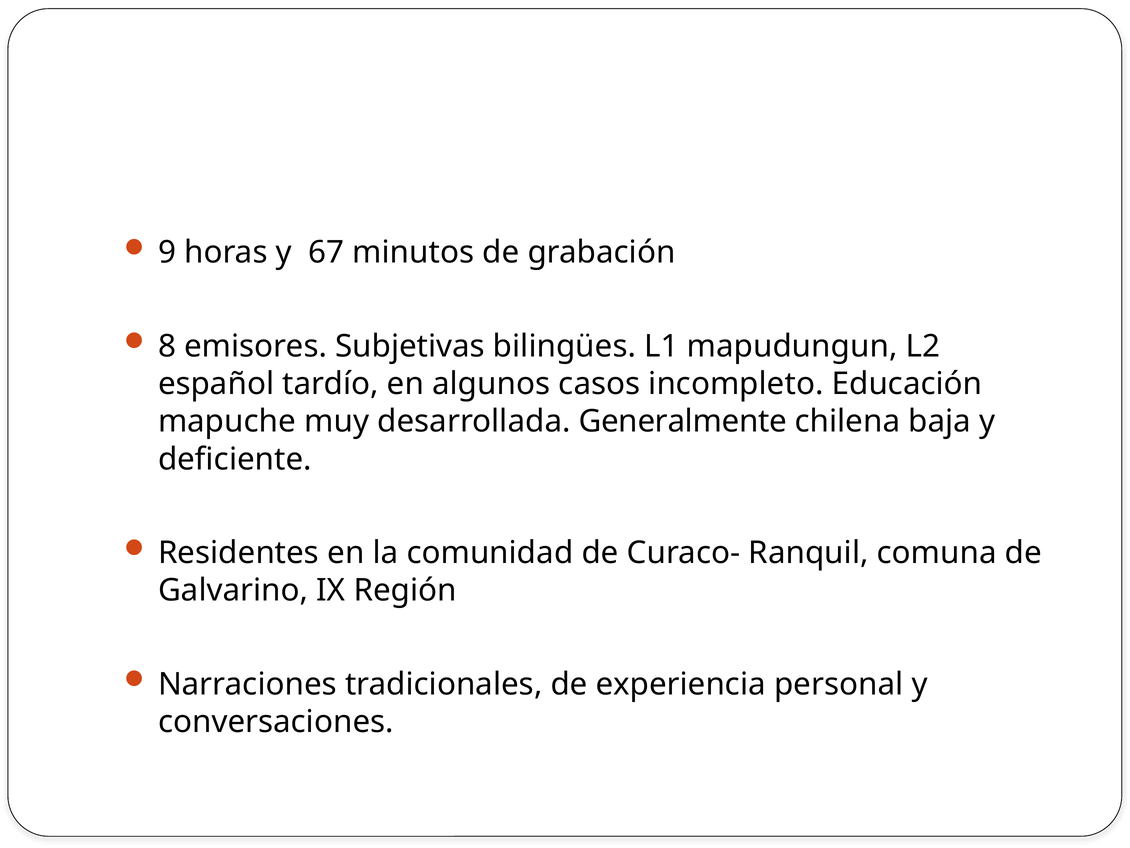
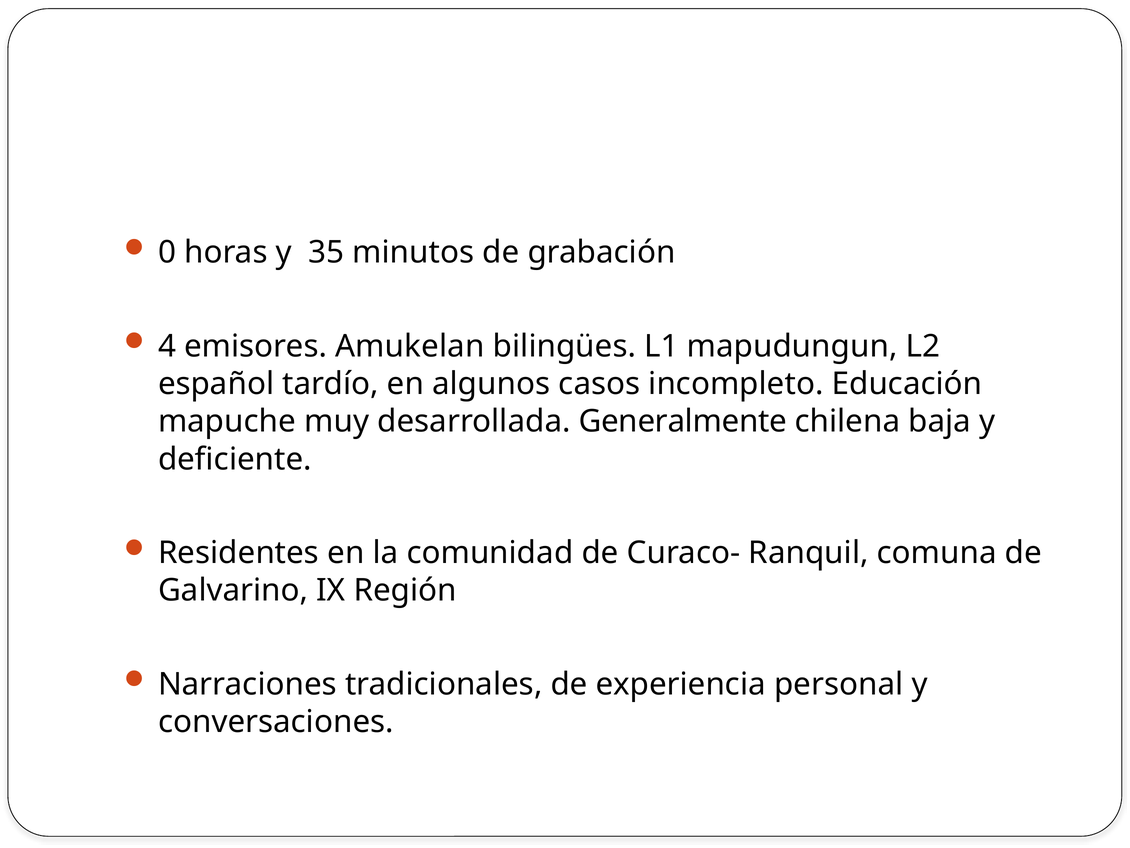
9: 9 -> 0
67: 67 -> 35
8: 8 -> 4
Subjetivas: Subjetivas -> Amukelan
